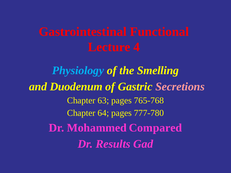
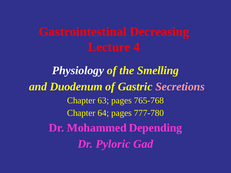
Functional: Functional -> Decreasing
Physiology colour: light blue -> white
Compared: Compared -> Depending
Results: Results -> Pyloric
